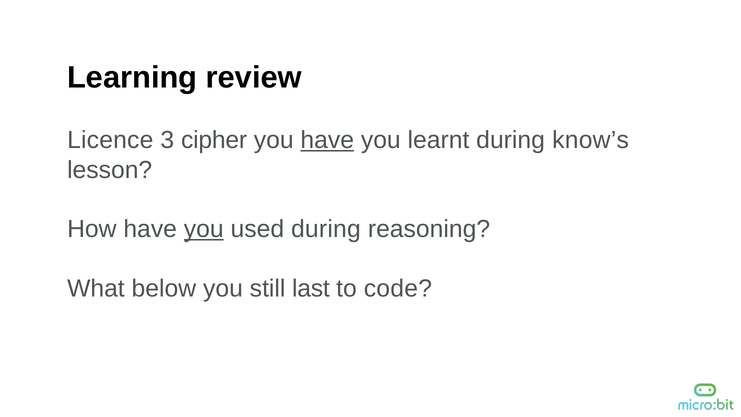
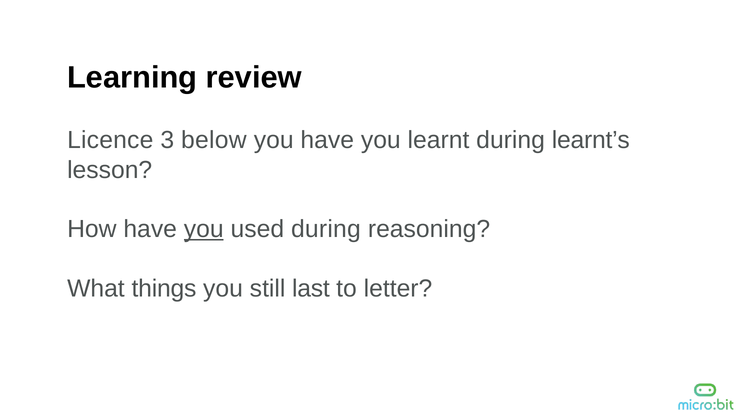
cipher: cipher -> below
have at (327, 140) underline: present -> none
know’s: know’s -> learnt’s
below: below -> things
code: code -> letter
